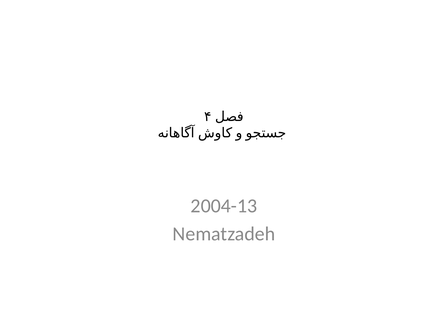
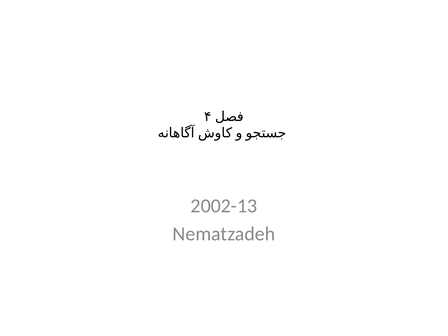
2004-13: 2004-13 -> 2002-13
